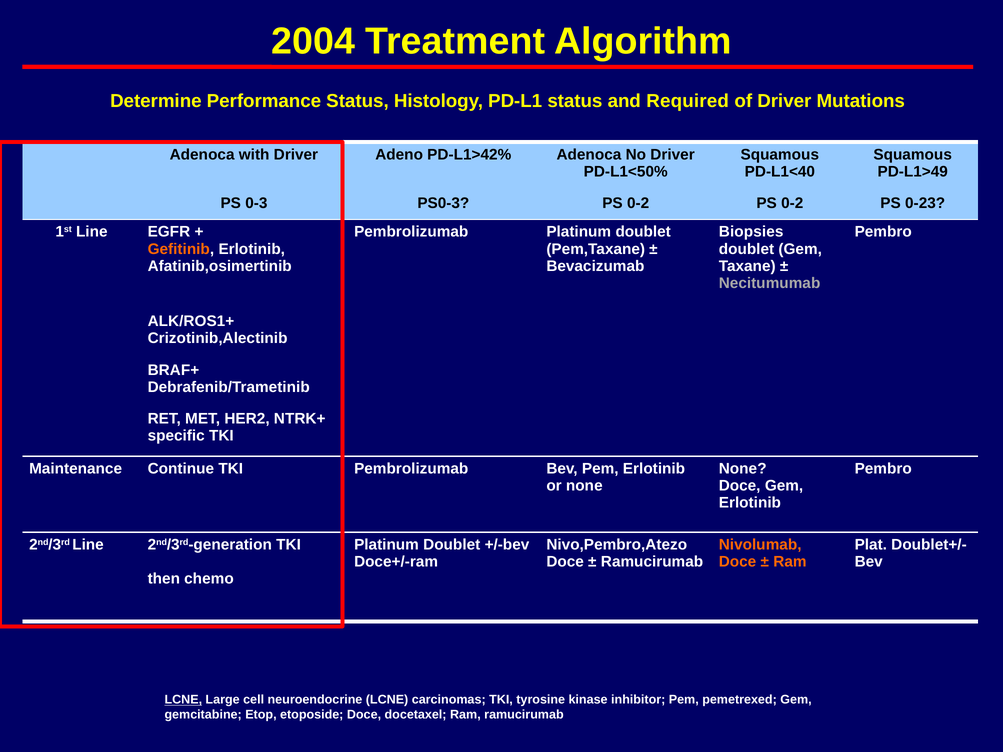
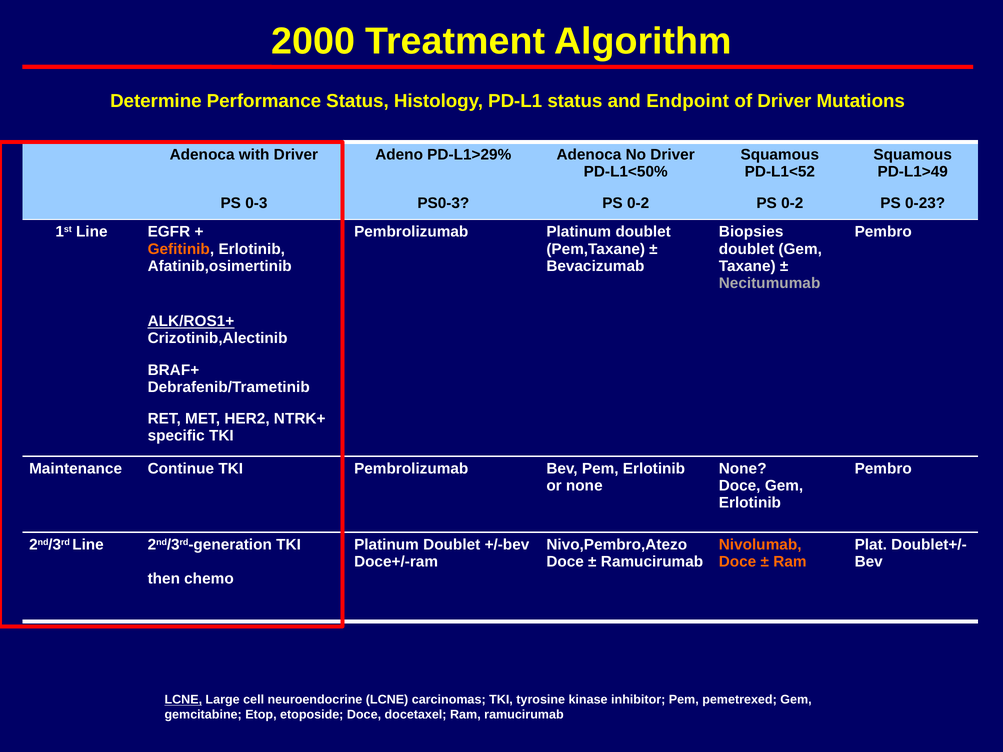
2004: 2004 -> 2000
Required: Required -> Endpoint
PD-L1>42%: PD-L1>42% -> PD-L1>29%
PD-L1<40: PD-L1<40 -> PD-L1<52
ALK/ROS1+ underline: none -> present
